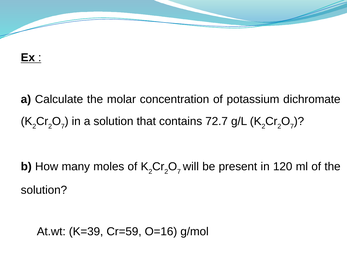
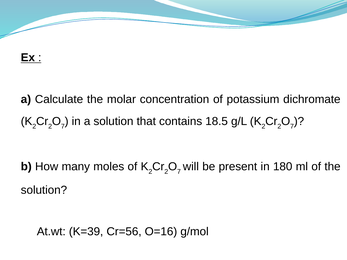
72.7: 72.7 -> 18.5
120: 120 -> 180
Cr=59: Cr=59 -> Cr=56
